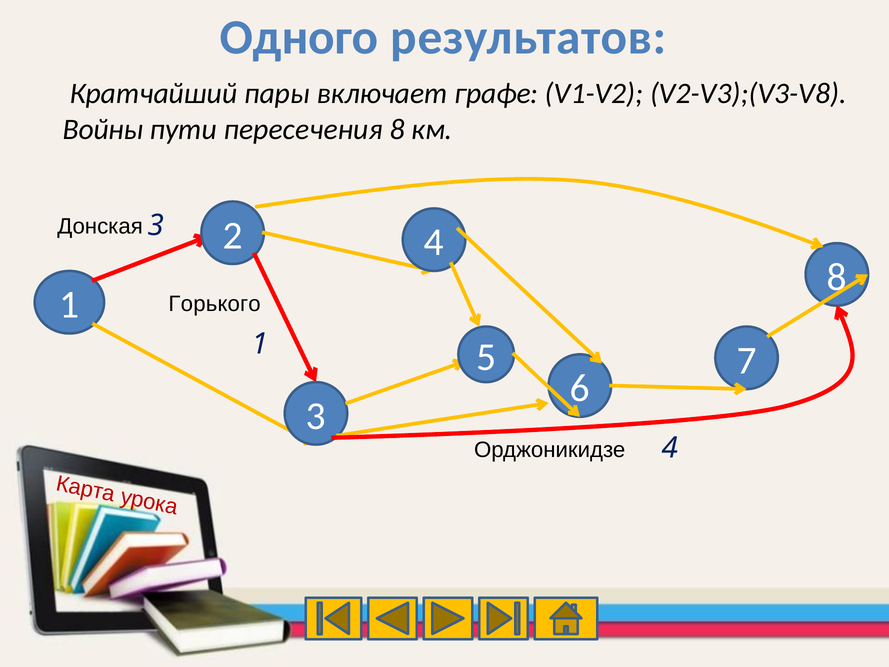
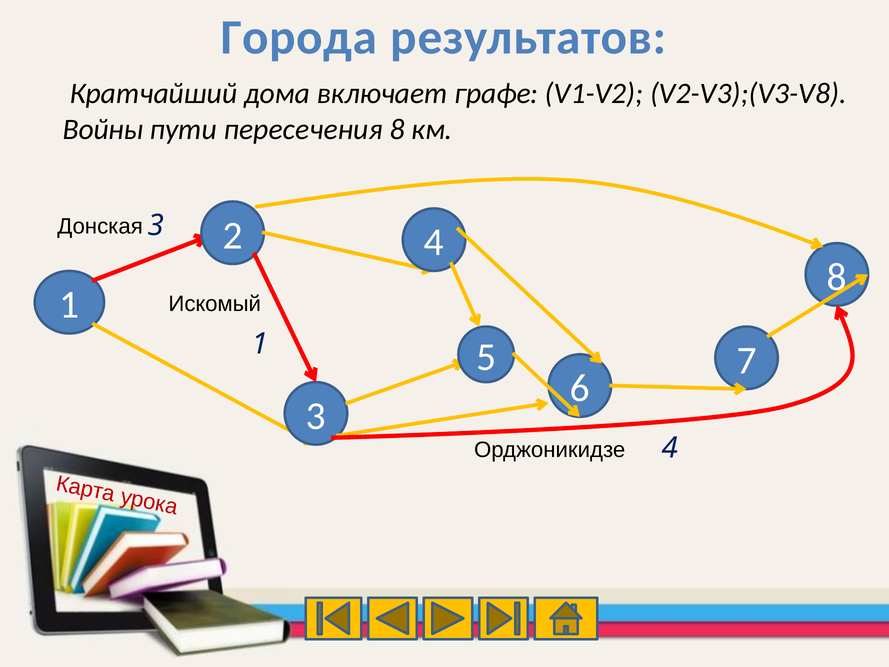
Одного: Одного -> Города
пары: пары -> дома
Горького: Горького -> Искомый
